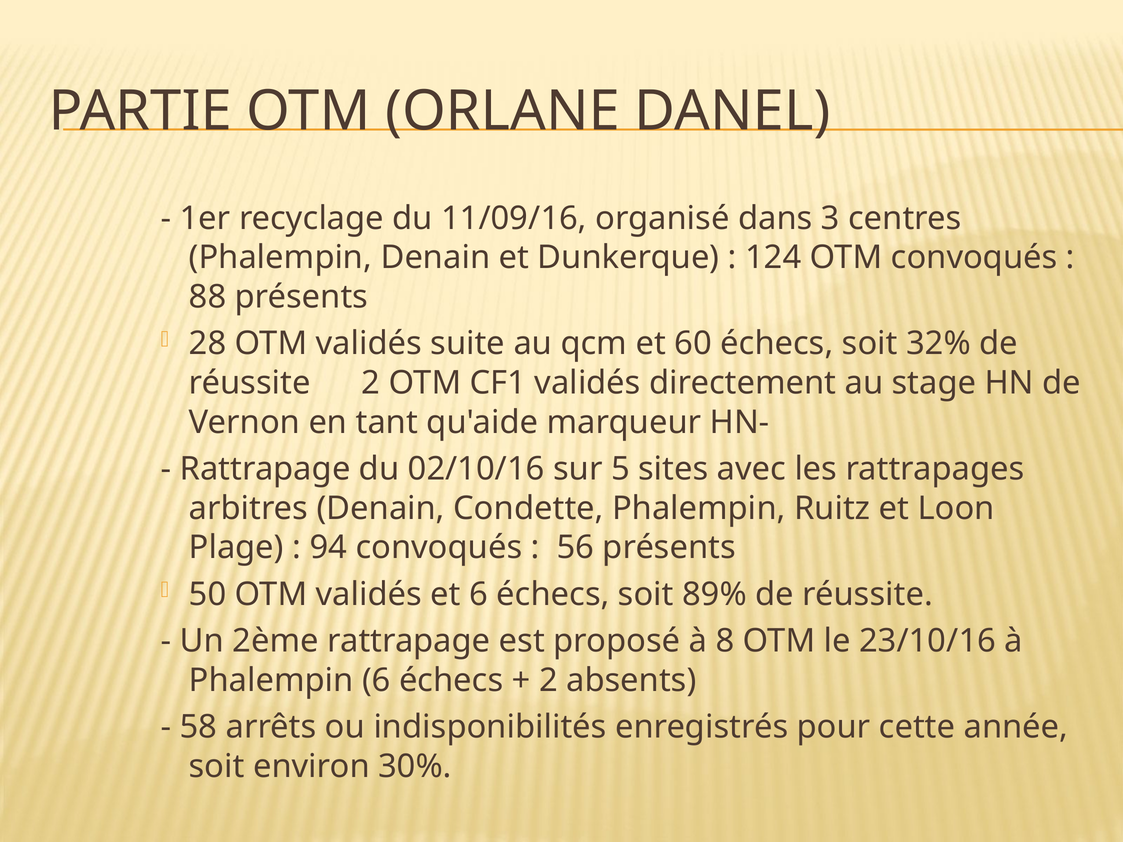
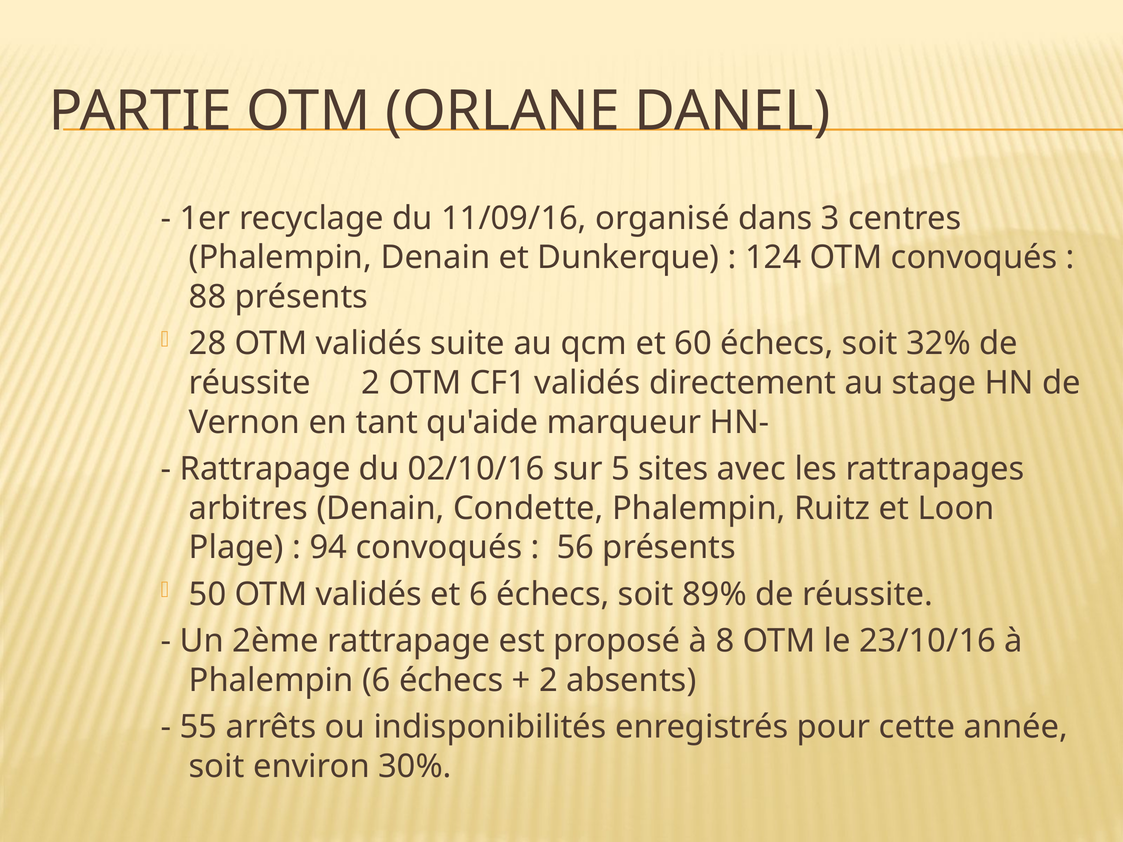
58: 58 -> 55
